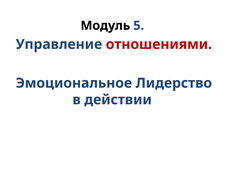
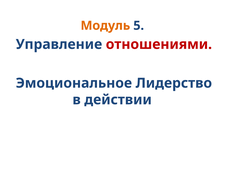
Модуль colour: black -> orange
